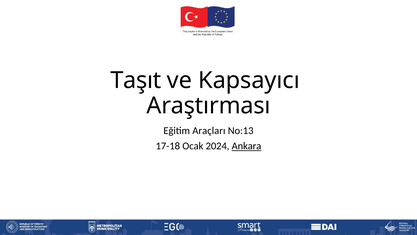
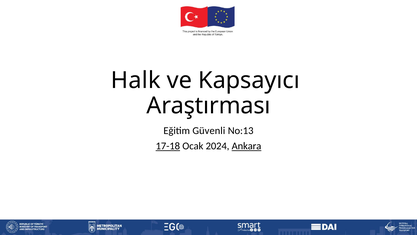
Taşıt: Taşıt -> Halk
Araçları: Araçları -> Güvenli
17-18 underline: none -> present
